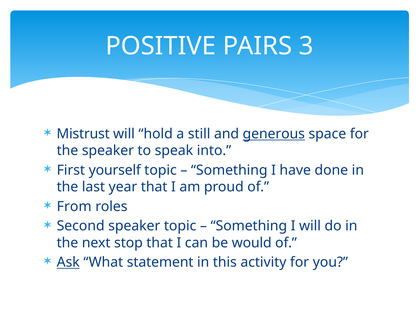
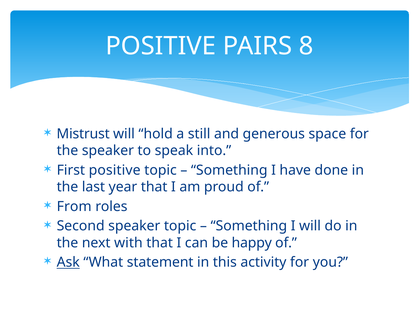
3: 3 -> 8
generous underline: present -> none
First yourself: yourself -> positive
stop: stop -> with
would: would -> happy
